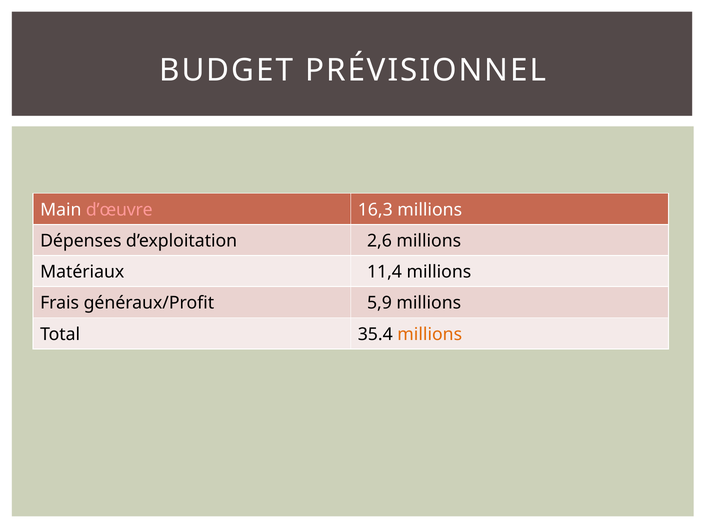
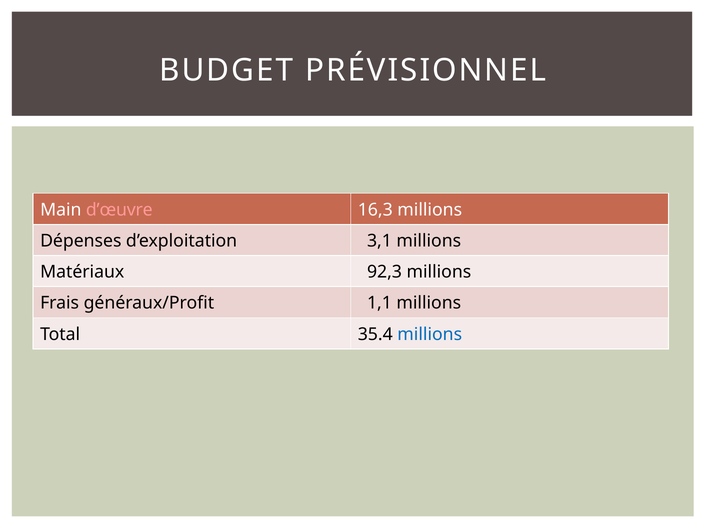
2,6: 2,6 -> 3,1
11,4: 11,4 -> 92,3
5,9: 5,9 -> 1,1
millions at (430, 334) colour: orange -> blue
